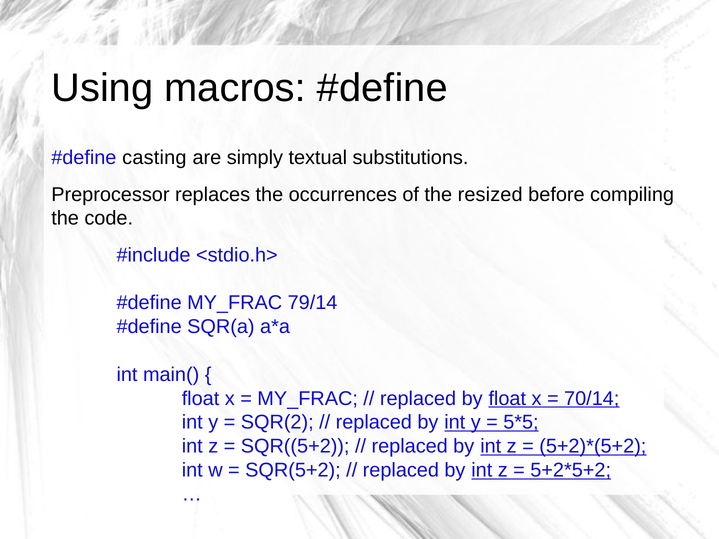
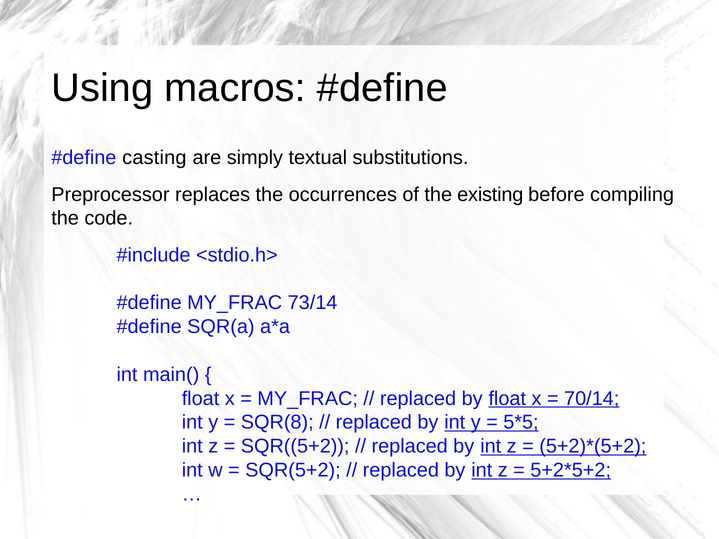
resized: resized -> existing
79/14: 79/14 -> 73/14
SQR(2: SQR(2 -> SQR(8
